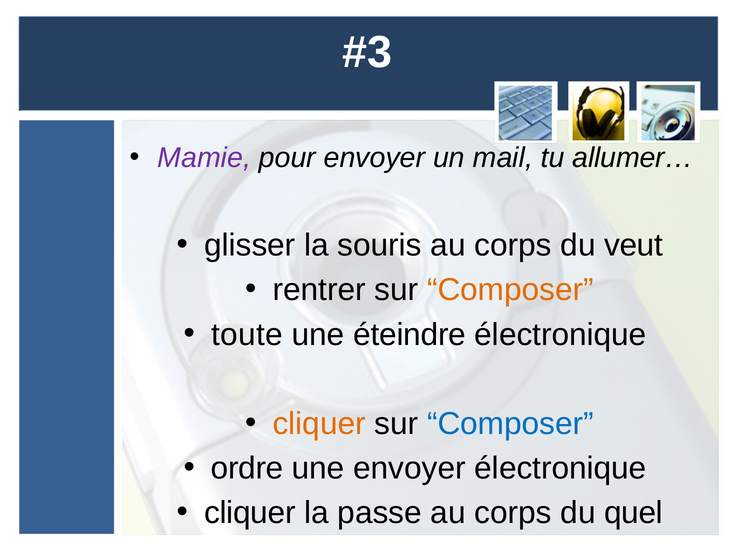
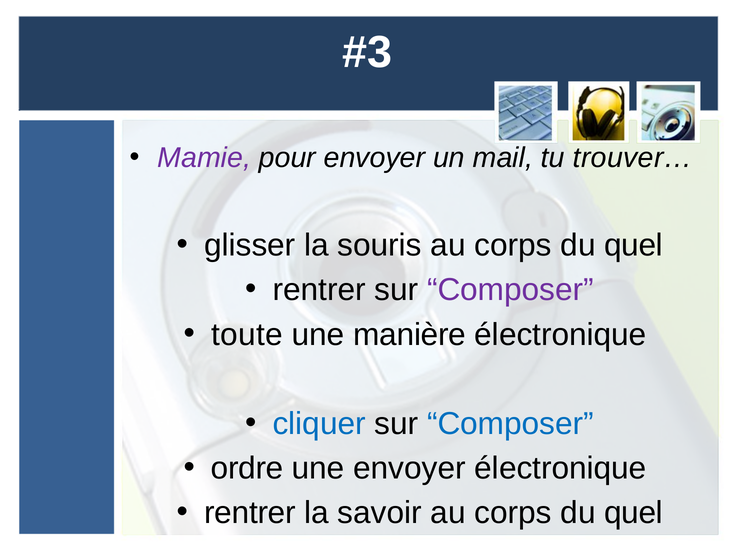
allumer…: allumer… -> trouver…
veut at (633, 245): veut -> quel
Composer at (510, 290) colour: orange -> purple
éteindre: éteindre -> manière
cliquer at (319, 423) colour: orange -> blue
cliquer at (250, 512): cliquer -> rentrer
passe: passe -> savoir
